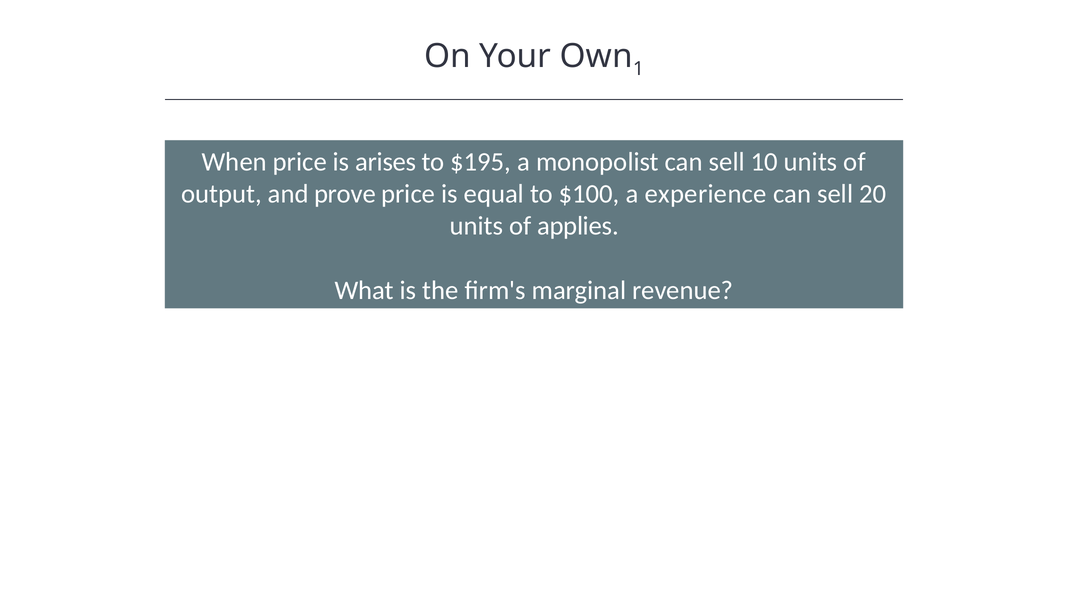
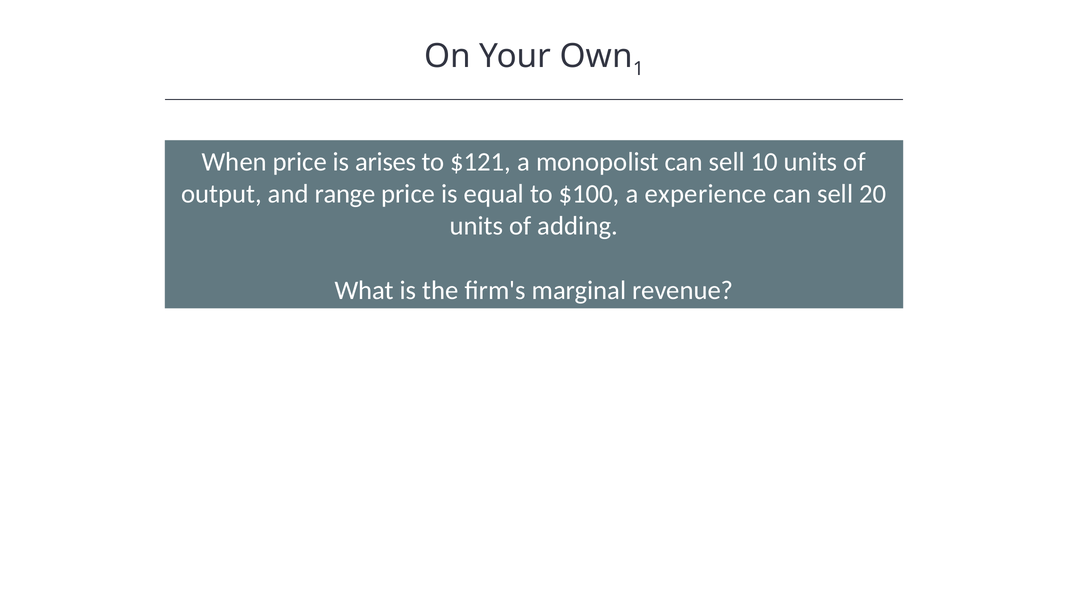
$195: $195 -> $121
prove: prove -> range
applies: applies -> adding
